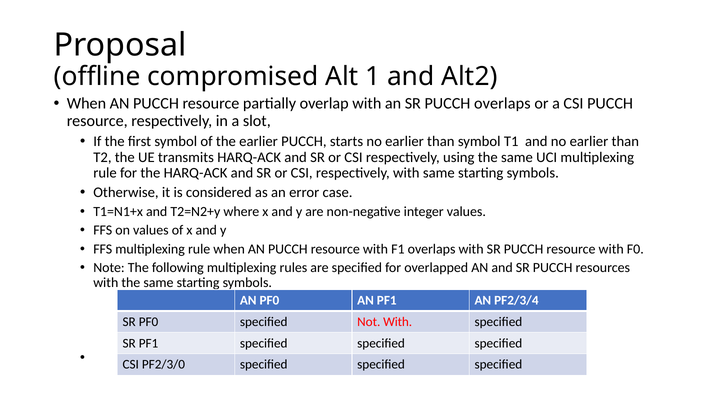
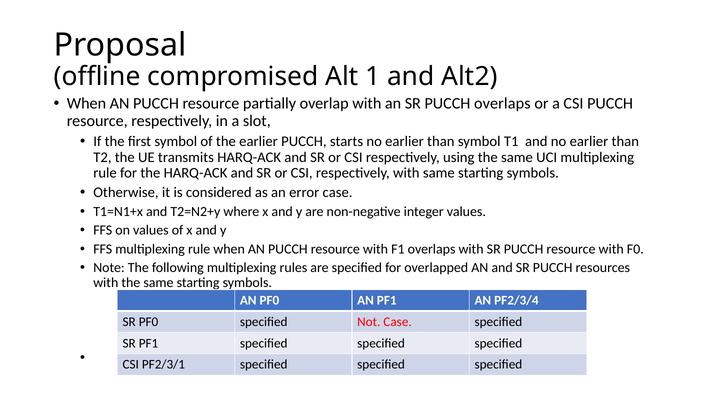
Not With: With -> Case
PF2/3/0: PF2/3/0 -> PF2/3/1
